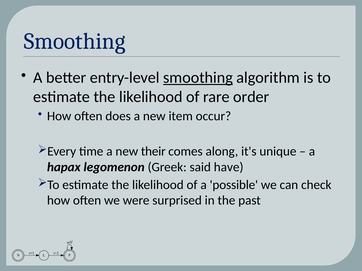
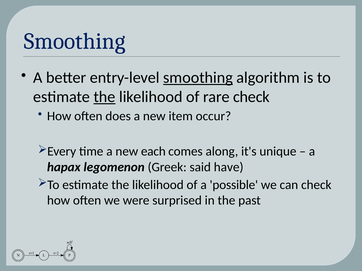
the at (105, 97) underline: none -> present
rare order: order -> check
their: their -> each
